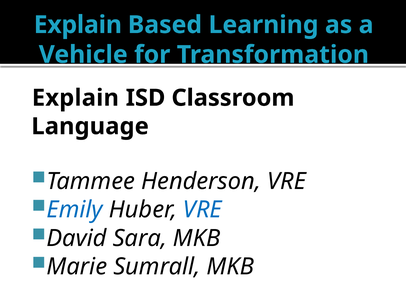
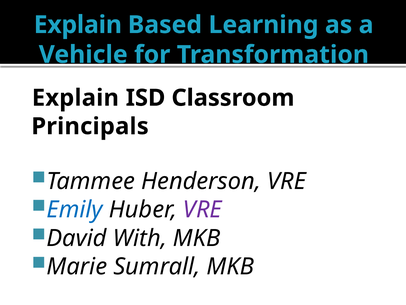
Language: Language -> Principals
VRE at (202, 209) colour: blue -> purple
Sara: Sara -> With
